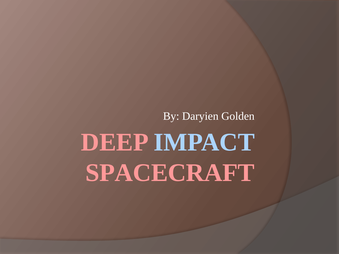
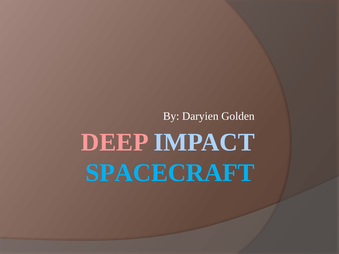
SPACECRAFT colour: pink -> light blue
